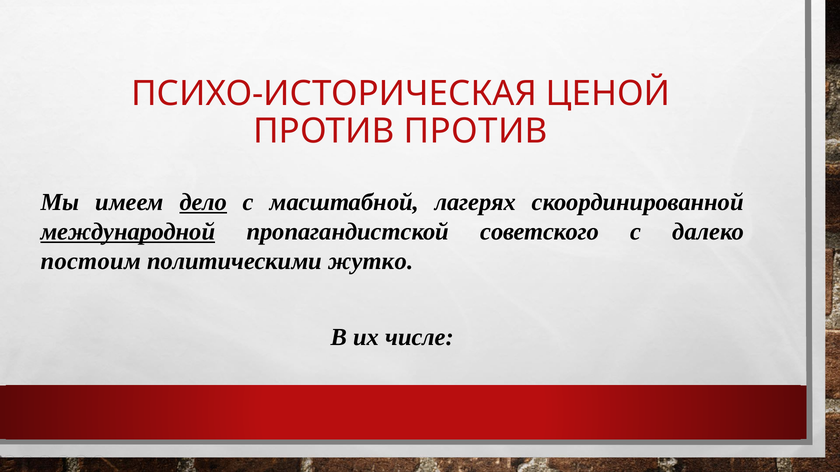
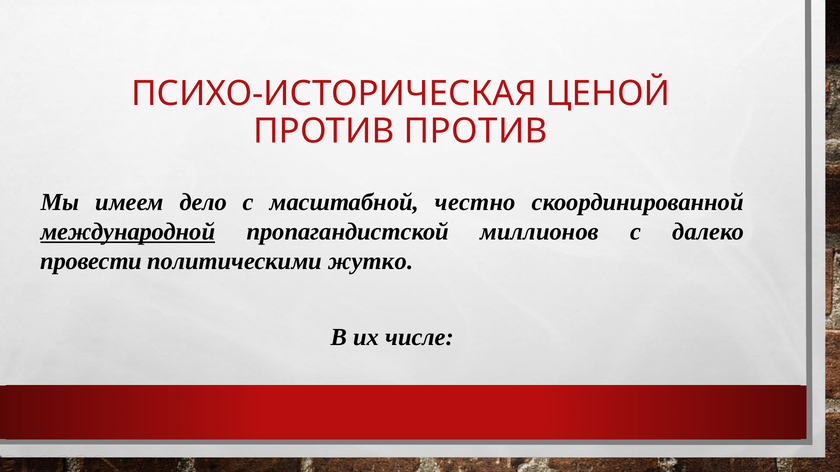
дело underline: present -> none
лагерях: лагерях -> честно
советского: советского -> миллионов
постоим: постоим -> провести
